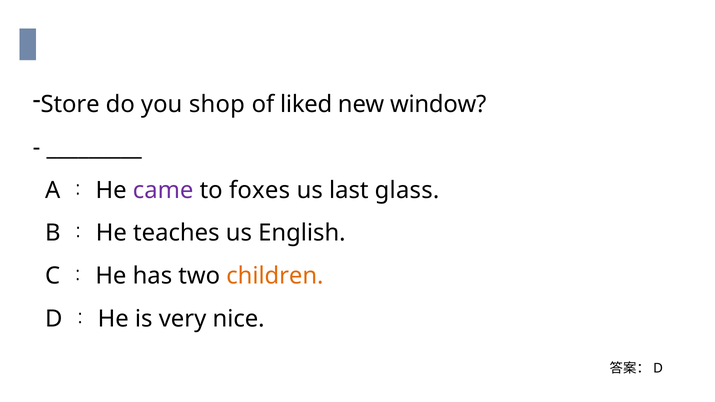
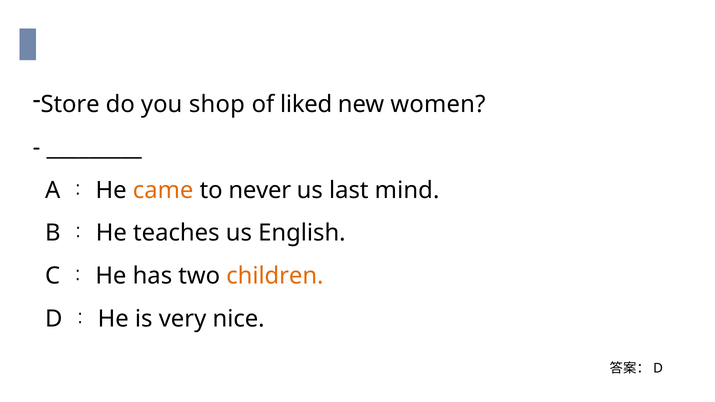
window: window -> women
came colour: purple -> orange
foxes: foxes -> never
glass: glass -> mind
